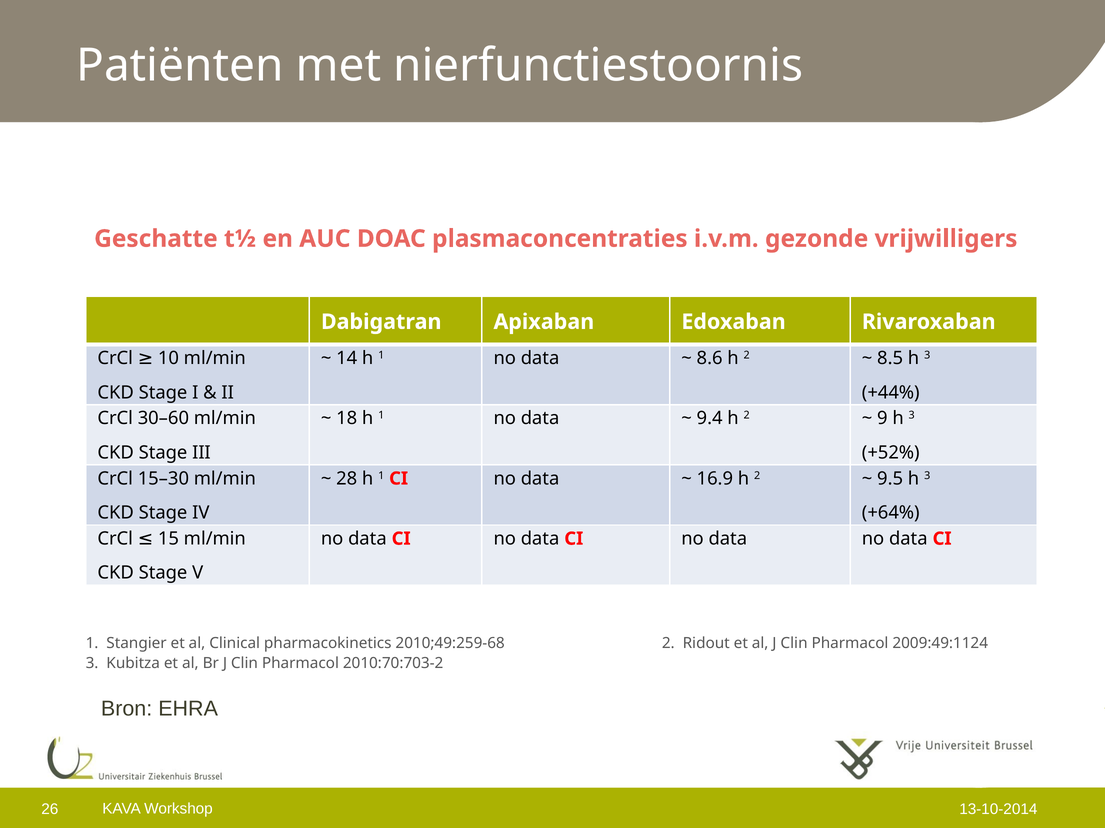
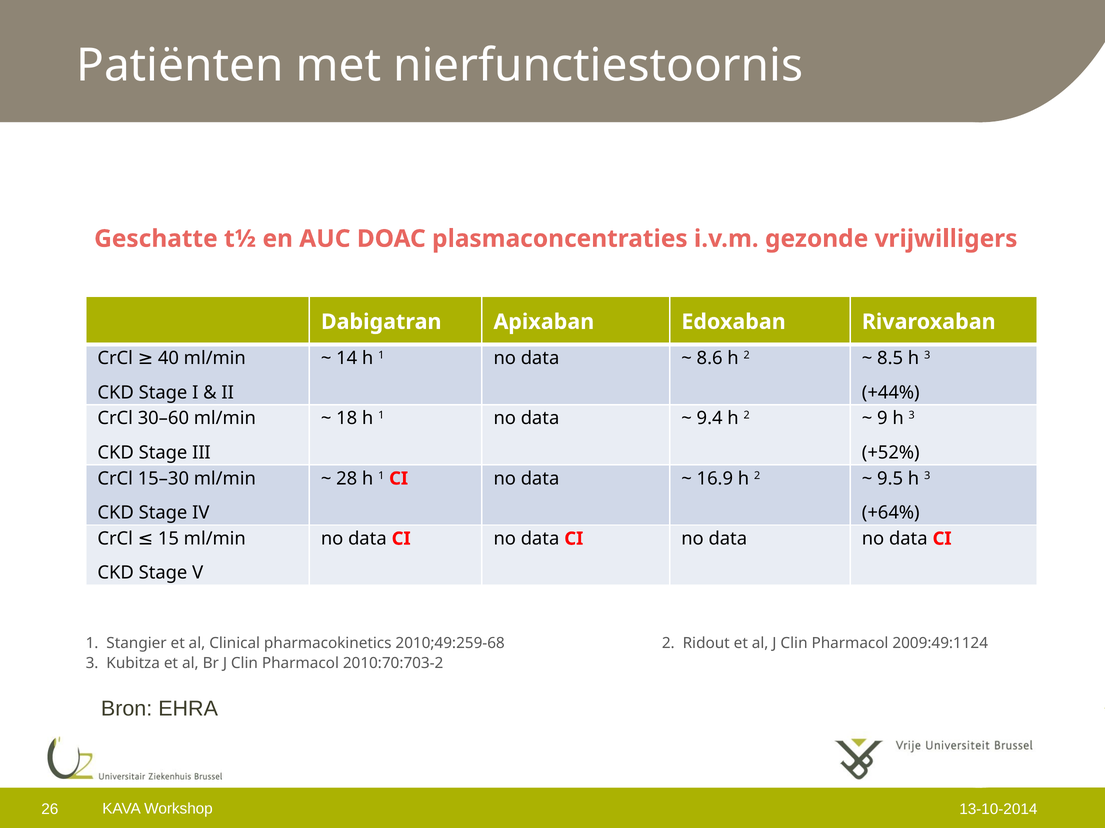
10: 10 -> 40
